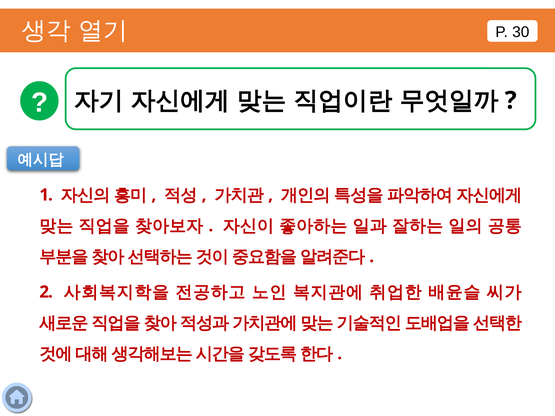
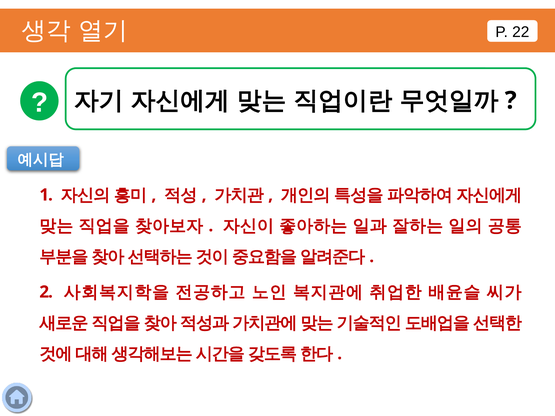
30: 30 -> 22
